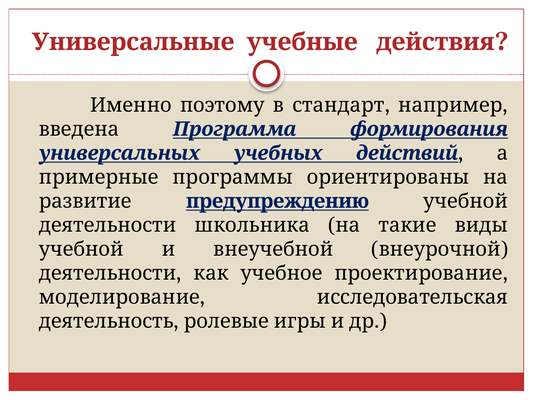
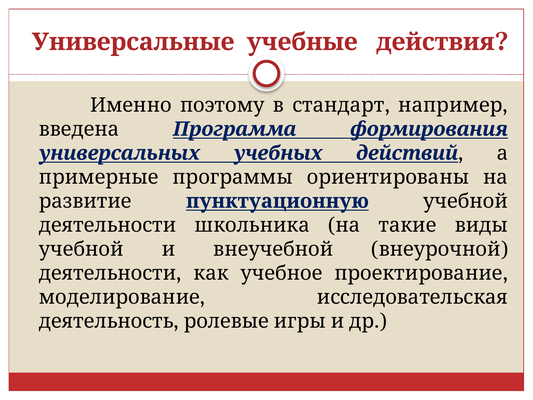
предупреждению: предупреждению -> пунктуационную
